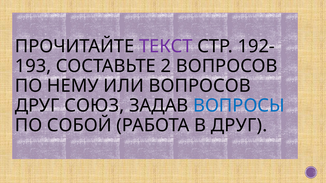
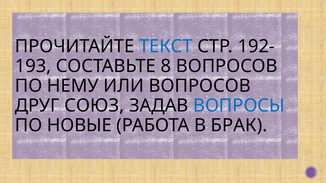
ТЕКСТ colour: purple -> blue
2: 2 -> 8
СОБОЙ: СОБОЙ -> НОВЫЕ
В ДРУГ: ДРУГ -> БРАК
